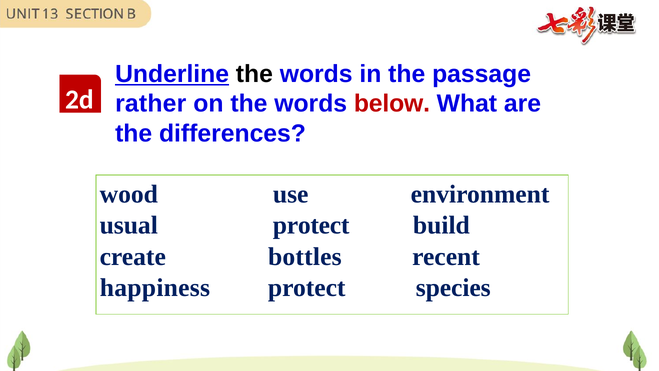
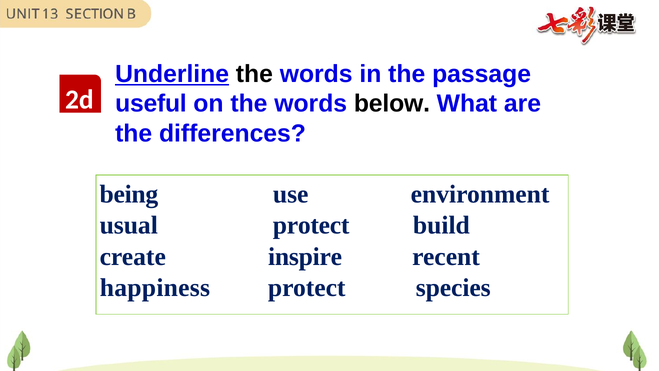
rather: rather -> useful
below colour: red -> black
wood: wood -> being
bottles: bottles -> inspire
